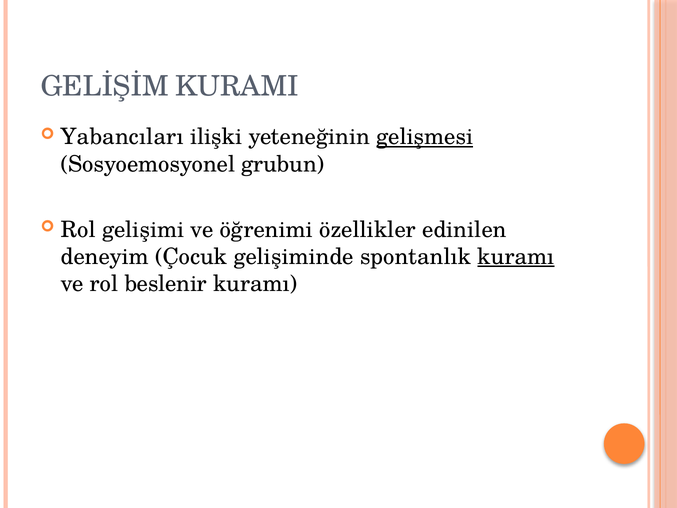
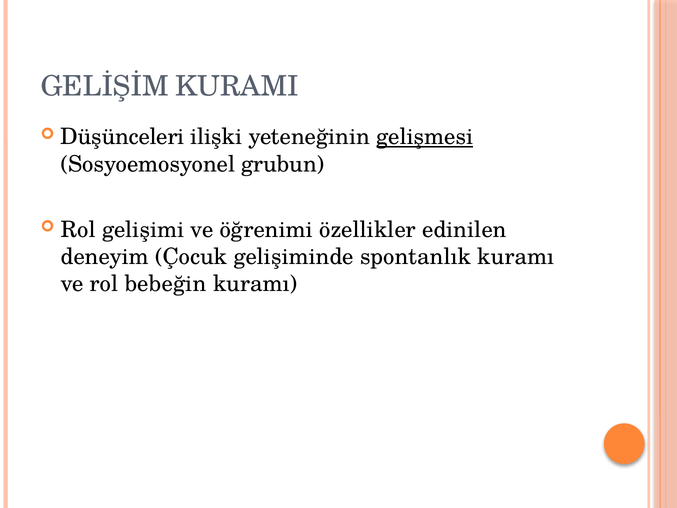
Yabancıları: Yabancıları -> Düşünceleri
kuramı at (516, 257) underline: present -> none
beslenir: beslenir -> bebeğin
